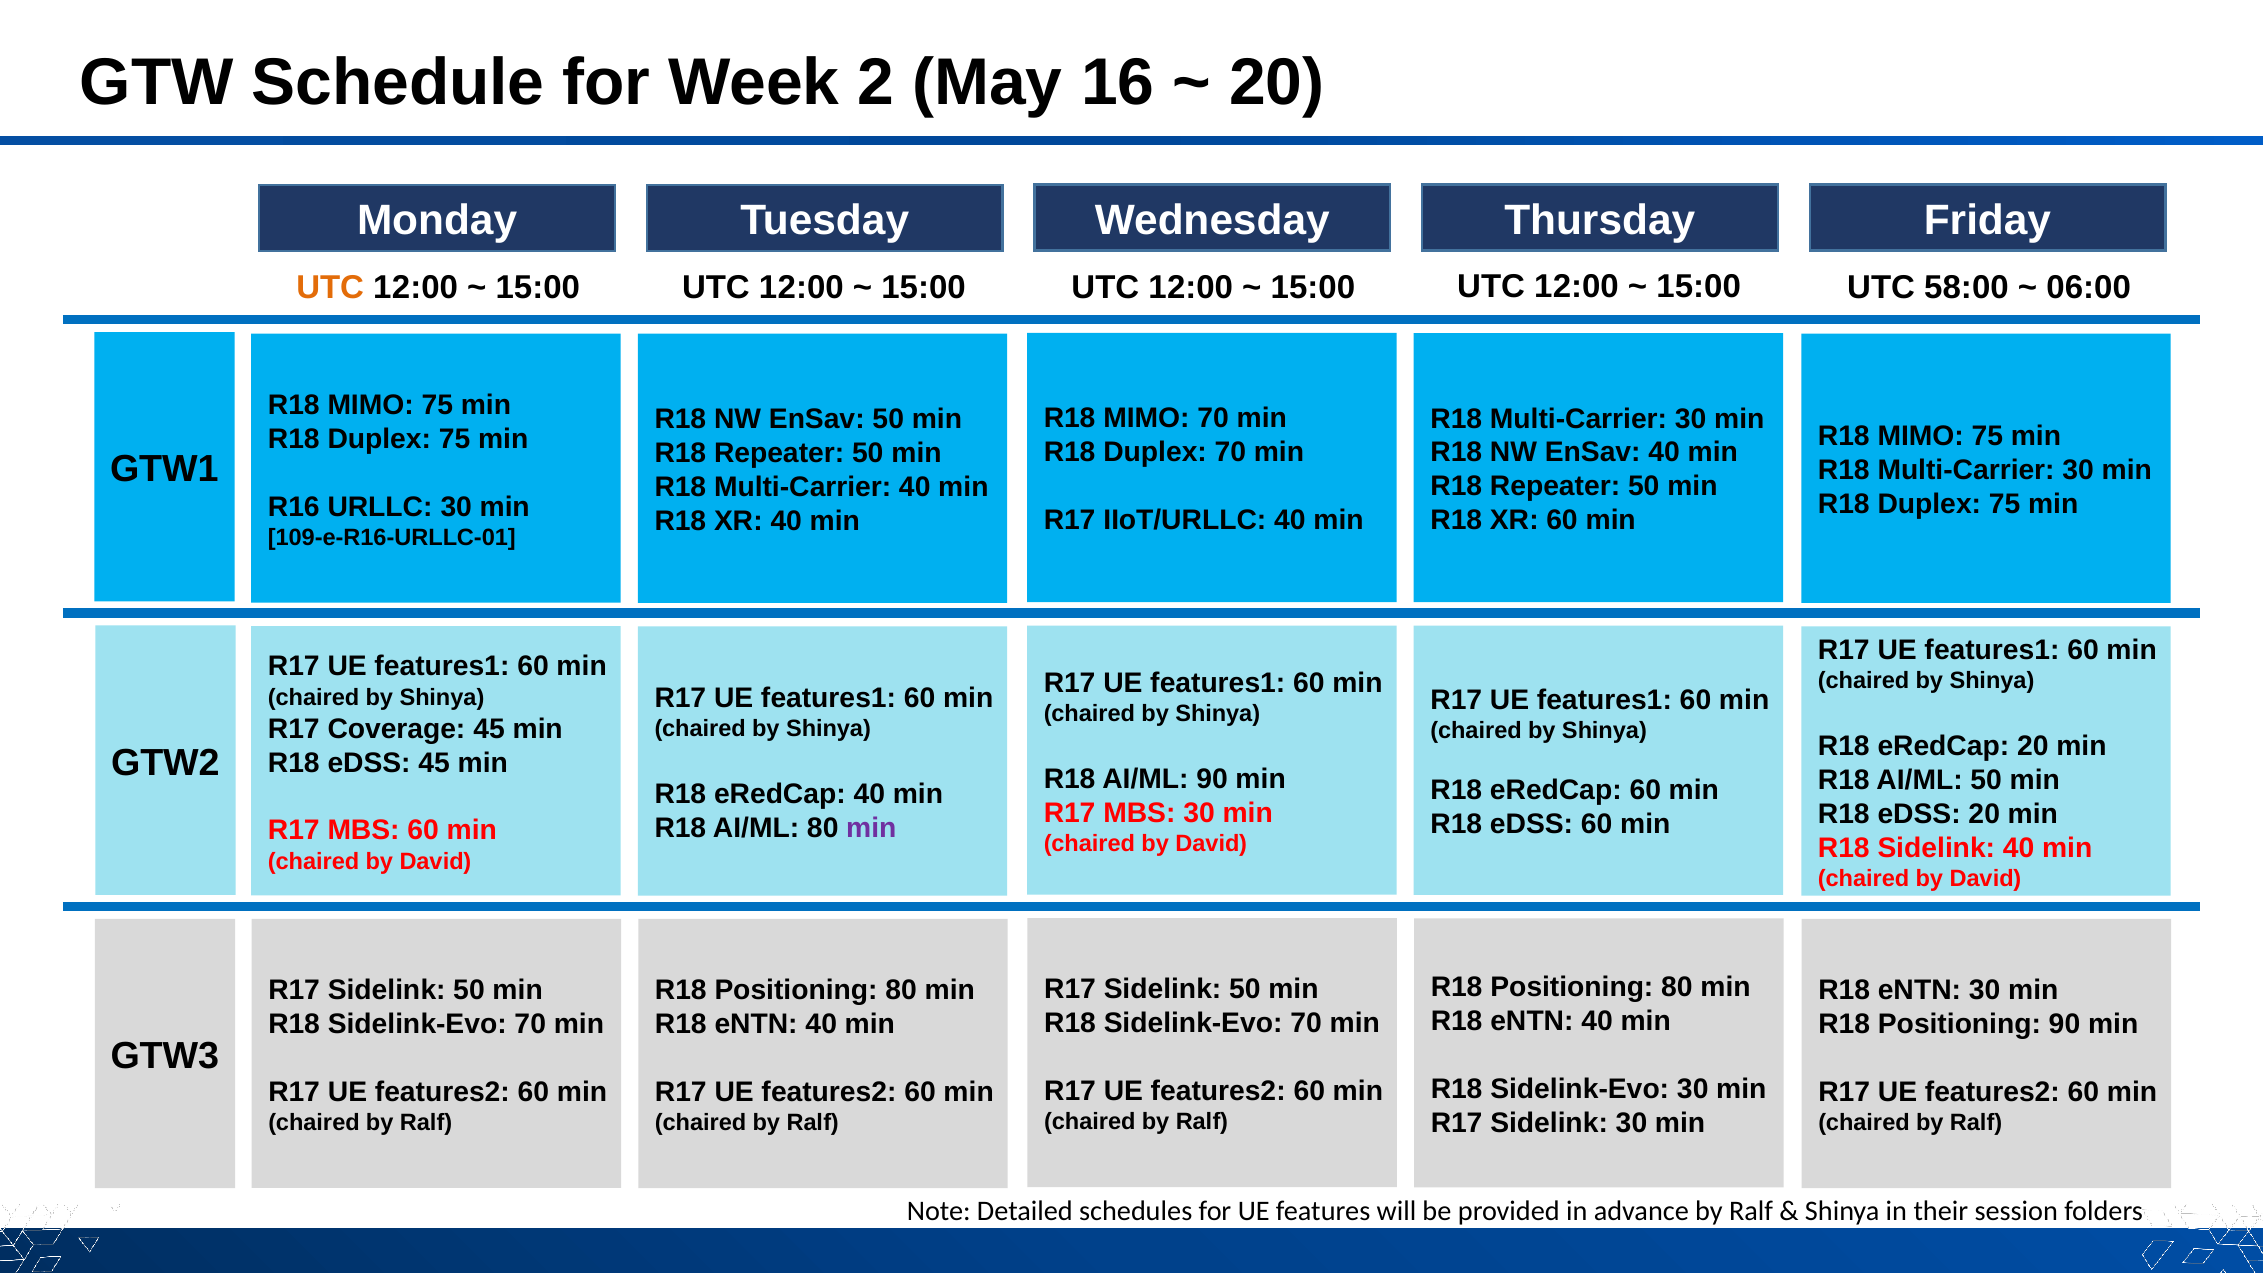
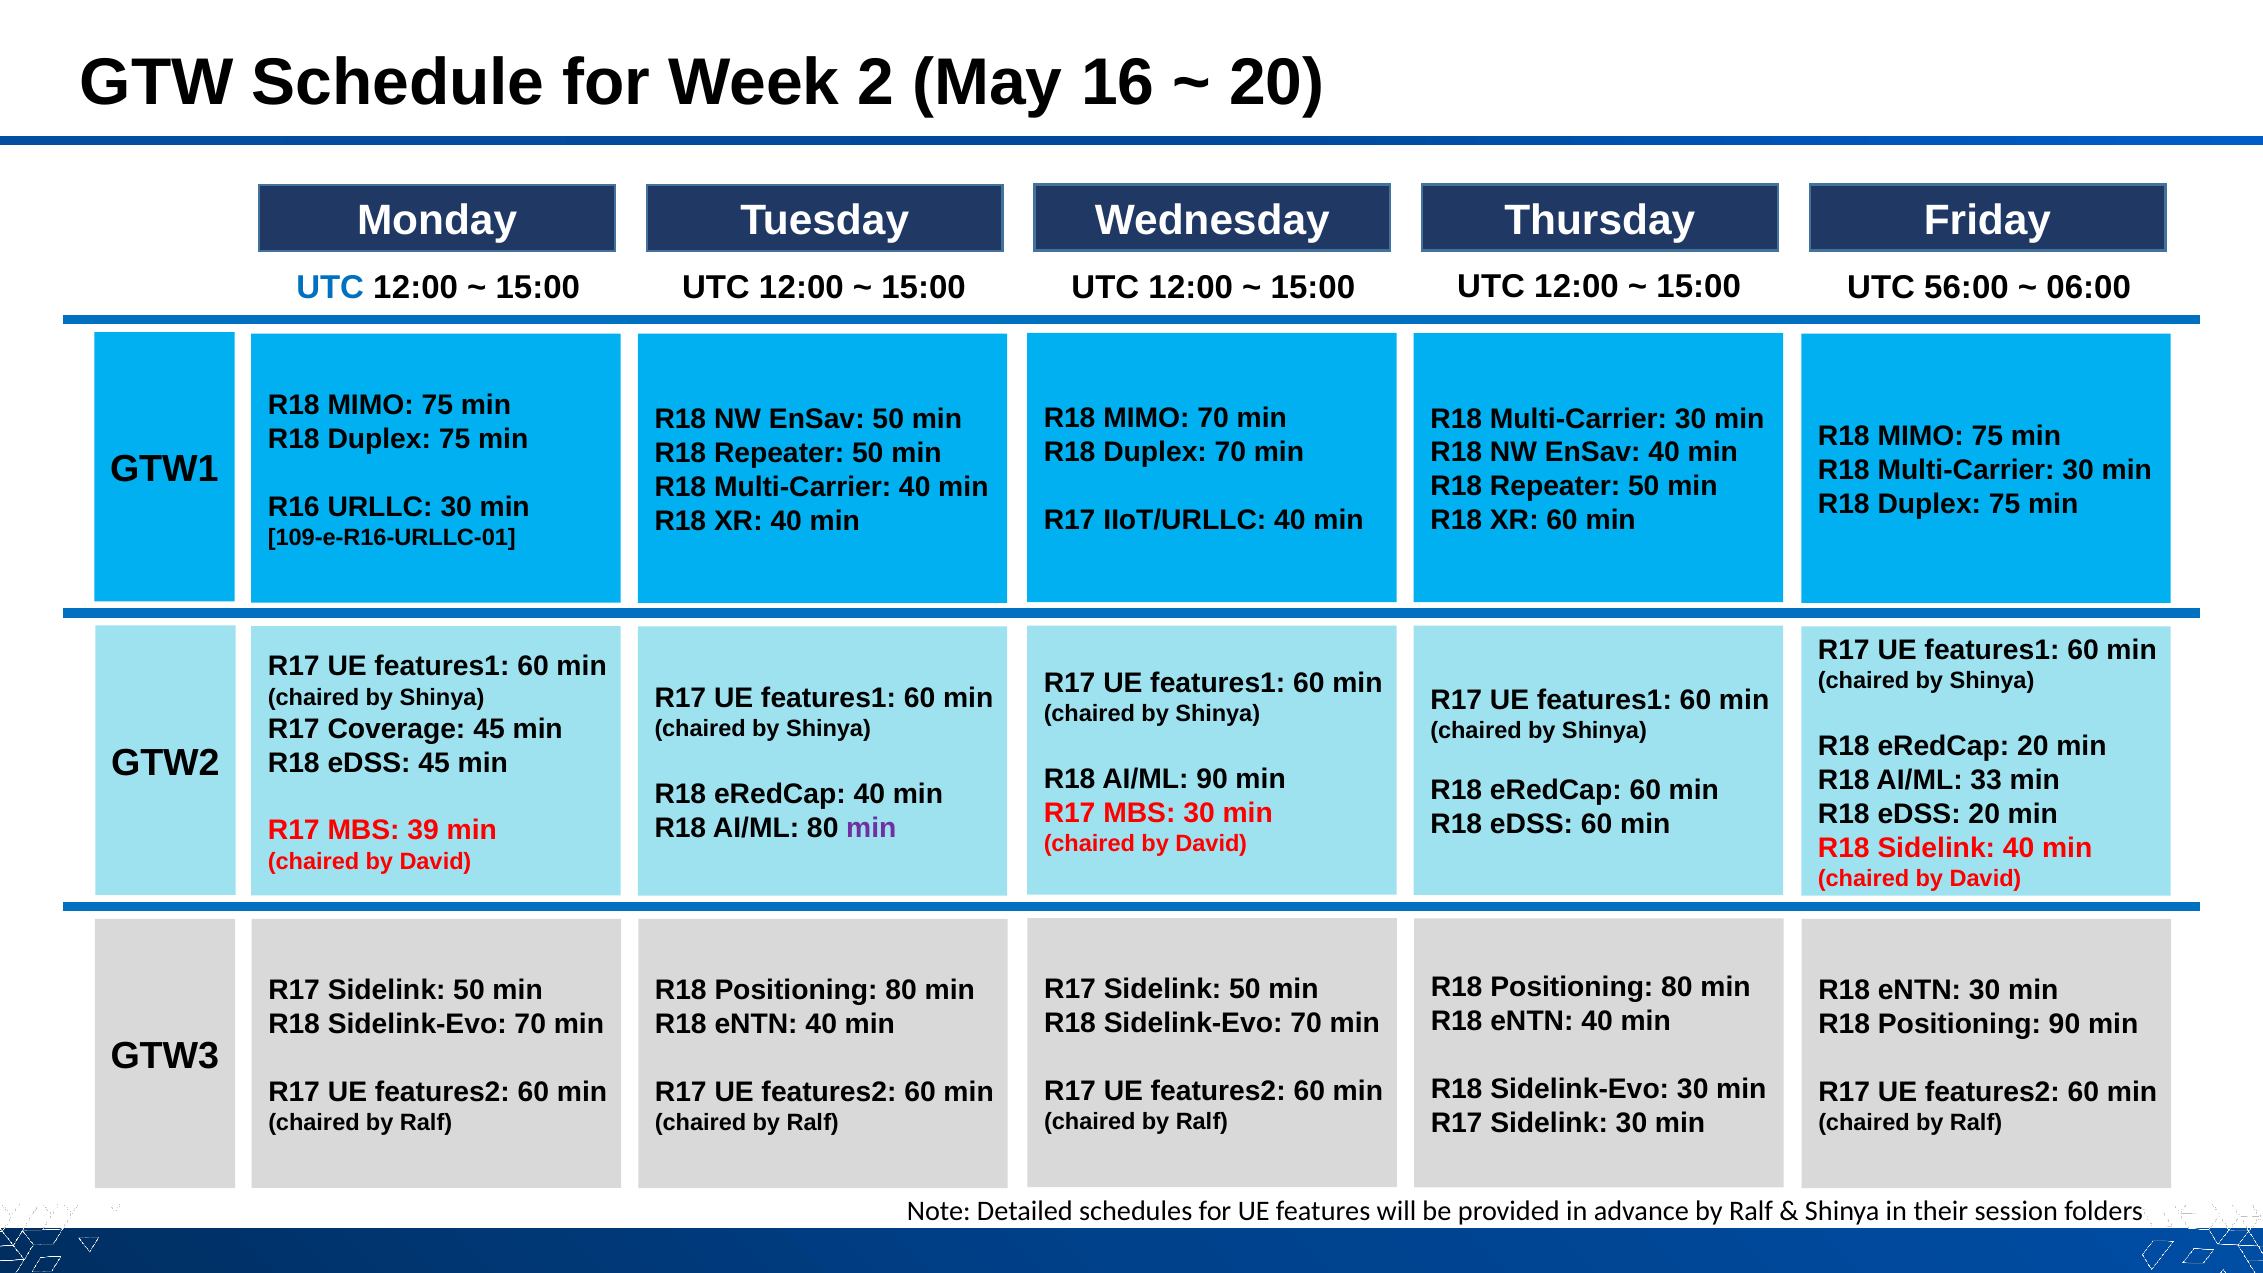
UTC at (330, 288) colour: orange -> blue
58:00: 58:00 -> 56:00
AI/ML 50: 50 -> 33
MBS 60: 60 -> 39
